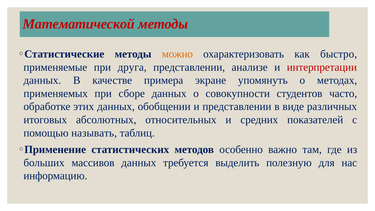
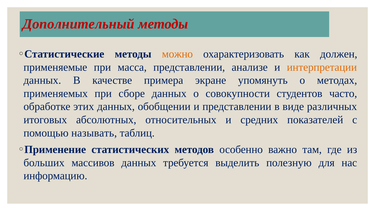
Математической: Математической -> Дополнительный
быстро: быстро -> должен
друга: друга -> масса
интерпретации colour: red -> orange
